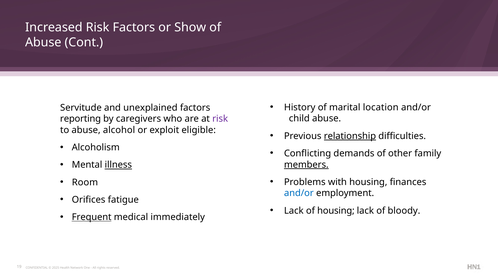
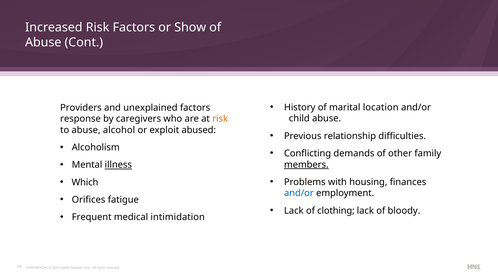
Servitude: Servitude -> Providers
reporting: reporting -> response
risk at (220, 119) colour: purple -> orange
eligible: eligible -> abused
relationship underline: present -> none
Room: Room -> Which
of housing: housing -> clothing
Frequent underline: present -> none
immediately: immediately -> intimidation
